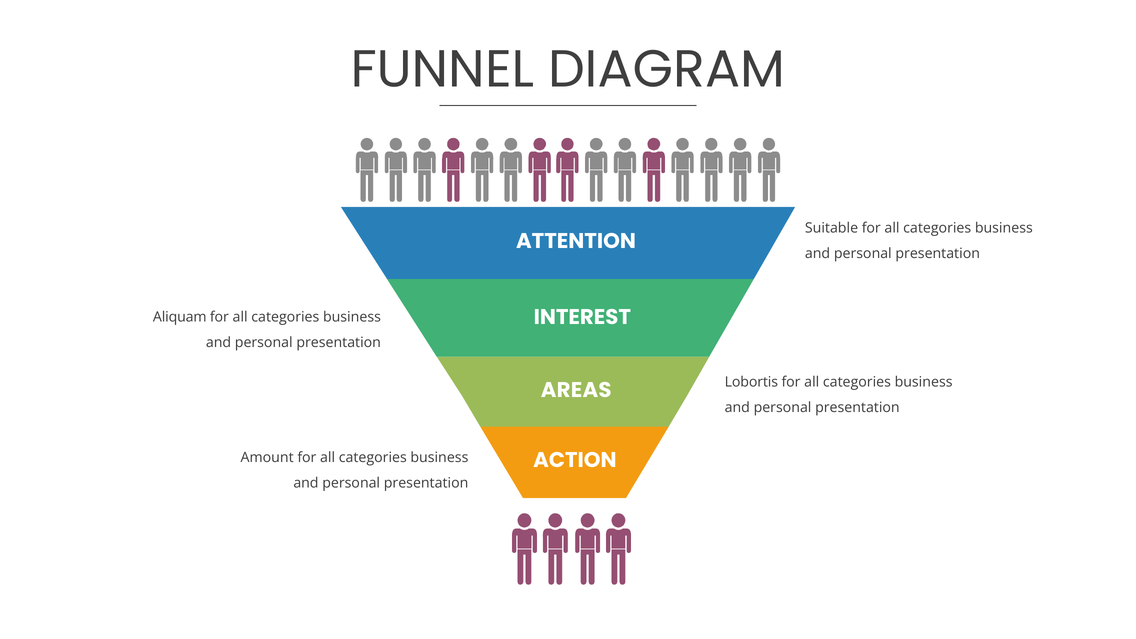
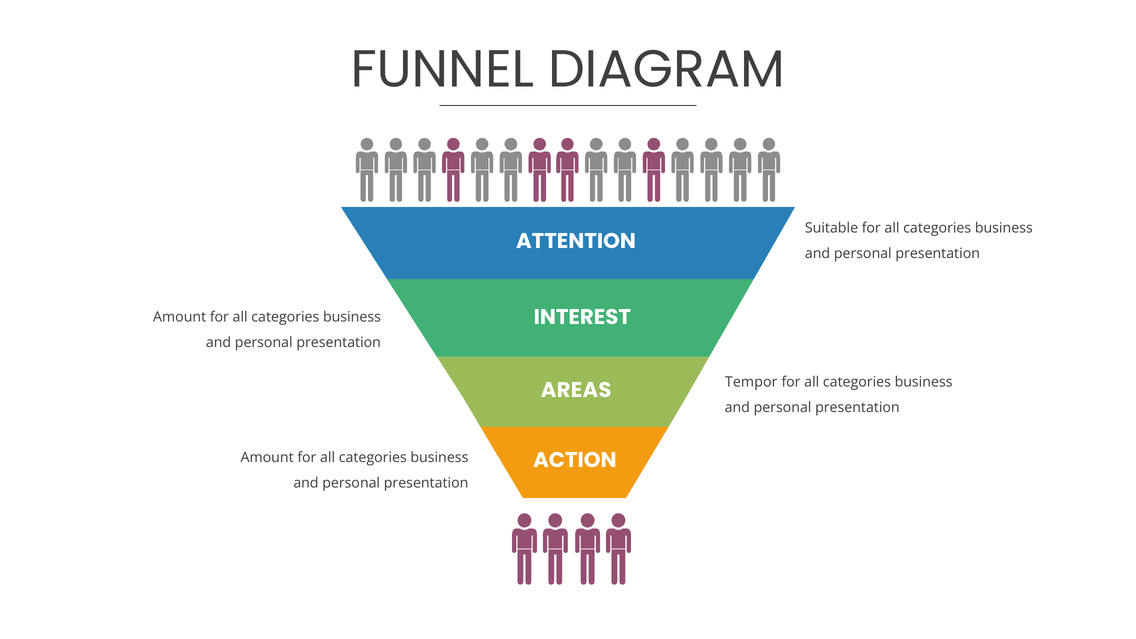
Aliquam at (180, 317): Aliquam -> Amount
Lobortis: Lobortis -> Tempor
